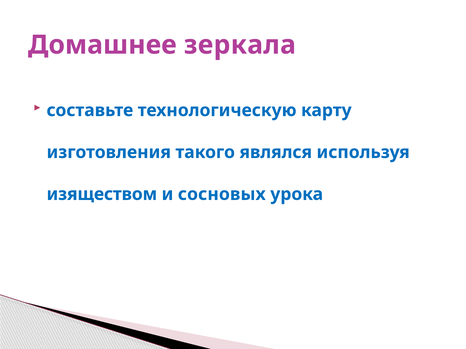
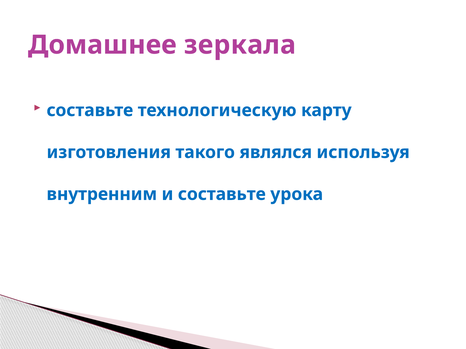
изяществом: изяществом -> внутренним
и сосновых: сосновых -> составьте
